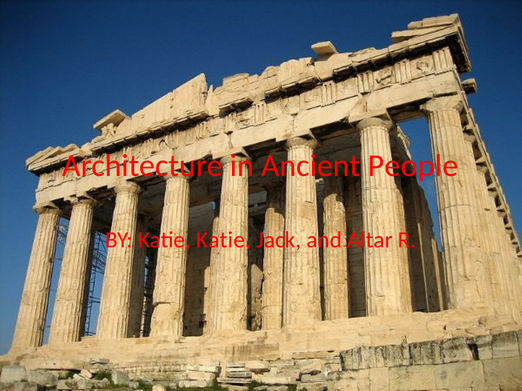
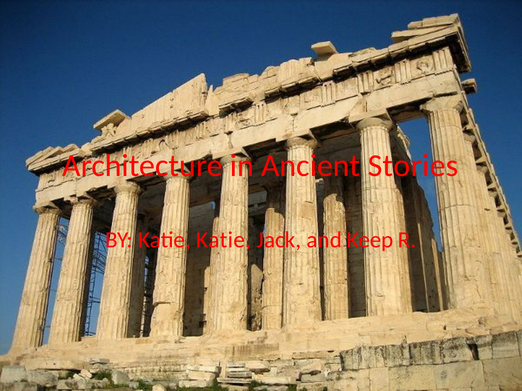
People: People -> Stories
Altar: Altar -> Keep
